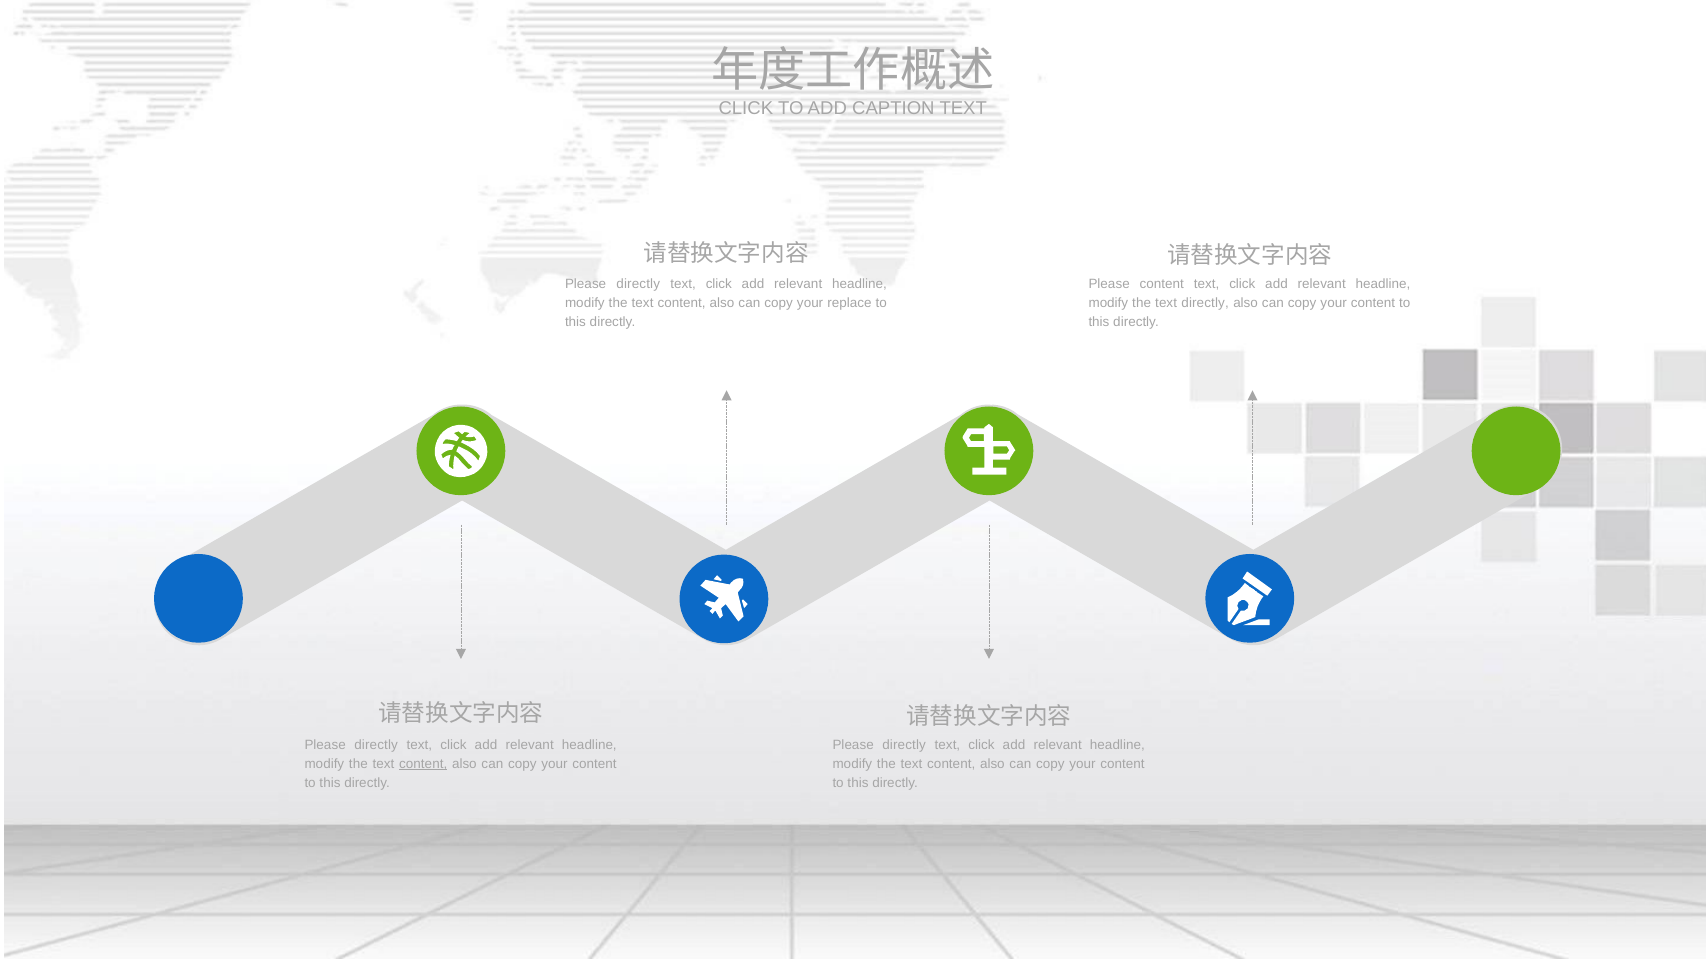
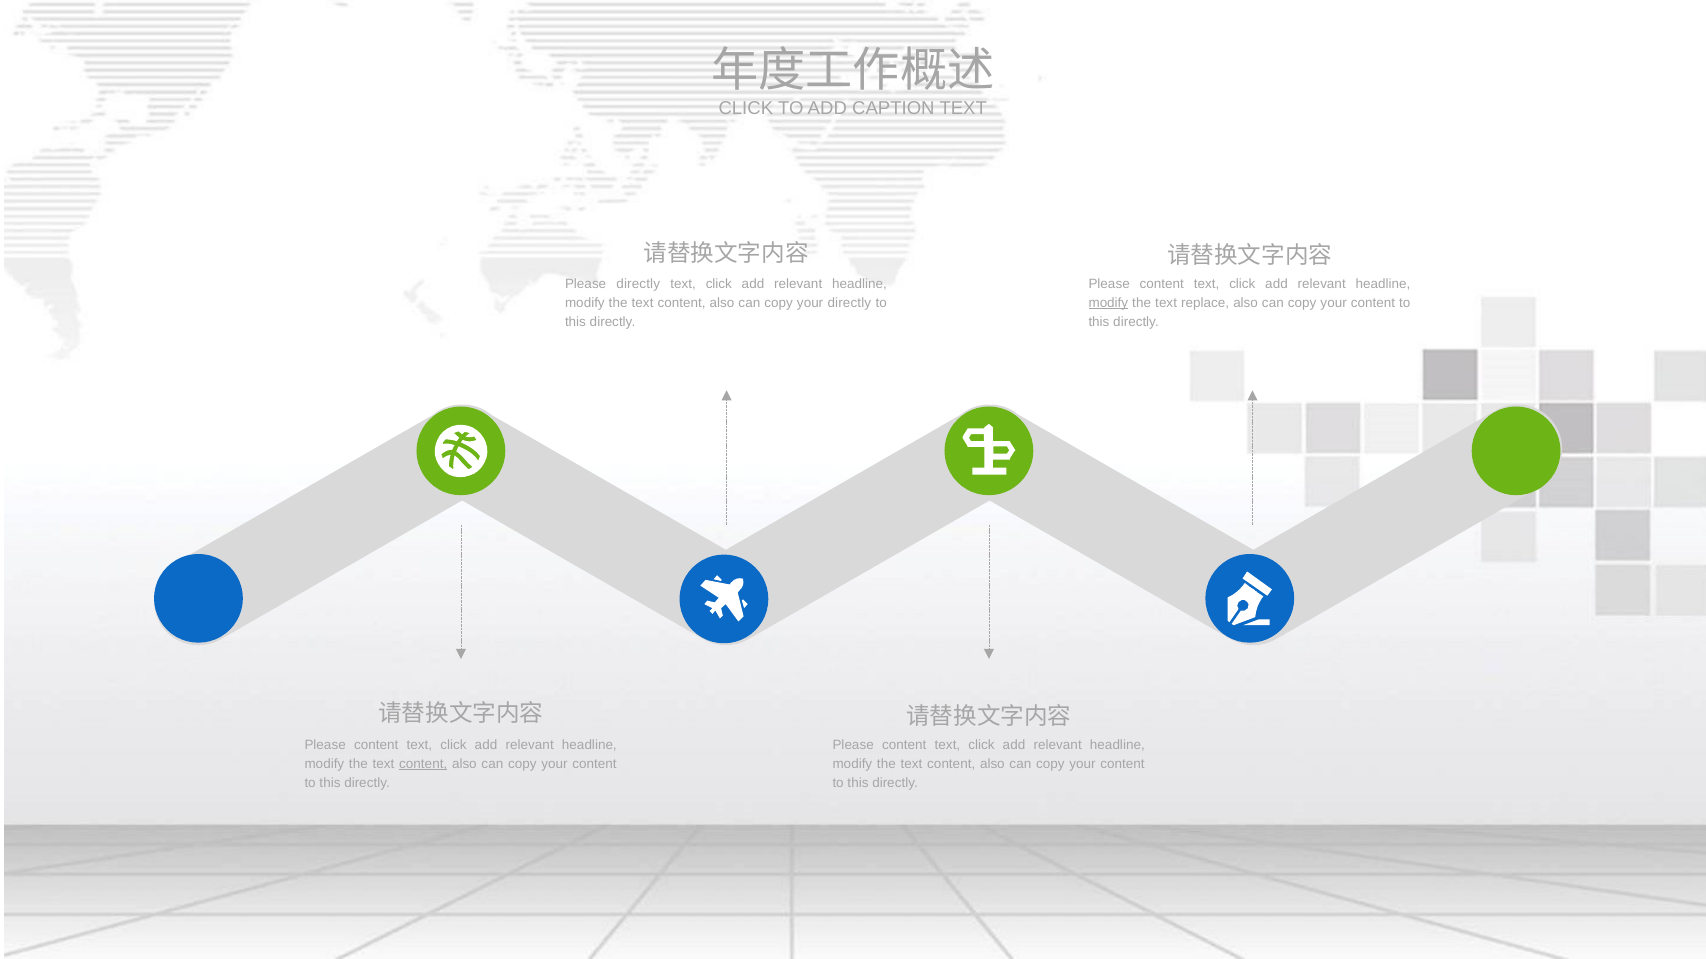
your replace: replace -> directly
modify at (1108, 303) underline: none -> present
text directly: directly -> replace
directly at (376, 745): directly -> content
directly at (904, 745): directly -> content
